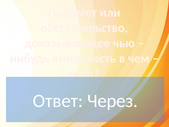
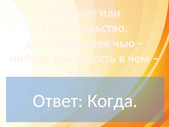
Через: Через -> Когда
